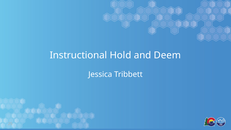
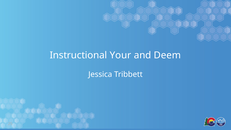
Hold: Hold -> Your
